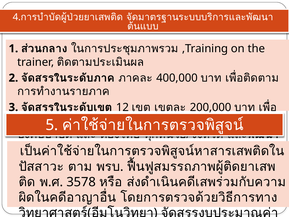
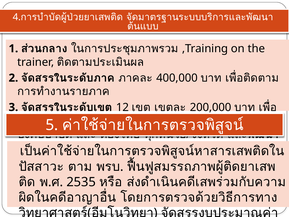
3578: 3578 -> 2535
